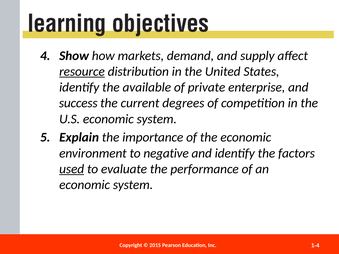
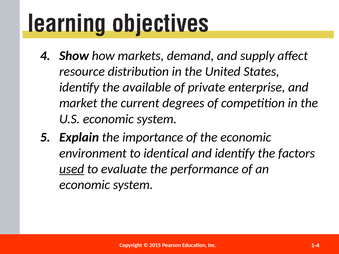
resource underline: present -> none
success: success -> market
negative: negative -> identical
